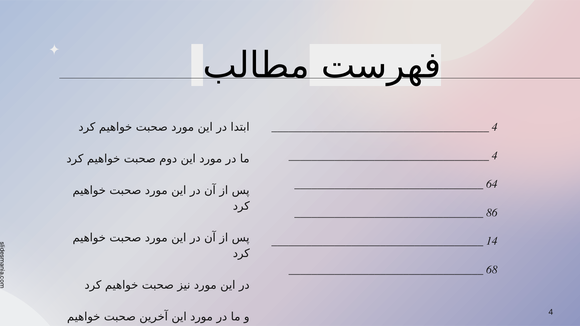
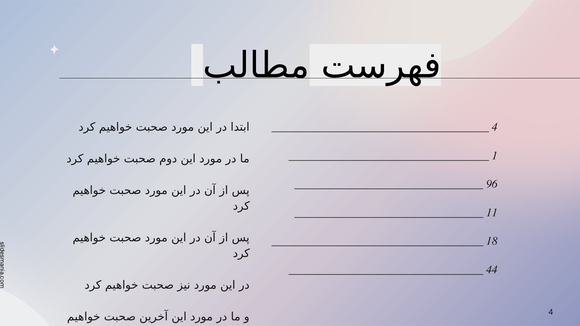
4 at (495, 156): 4 -> 1
64: 64 -> 96
86: 86 -> 11
14: 14 -> 18
68: 68 -> 44
